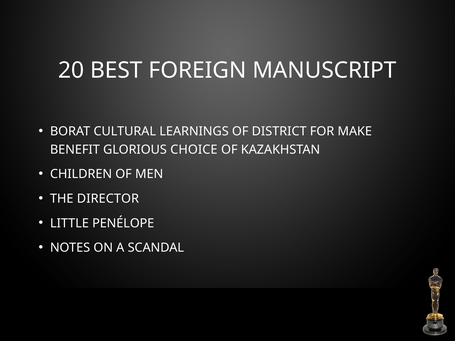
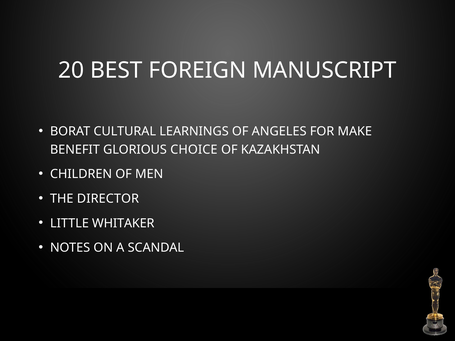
DISTRICT: DISTRICT -> ANGELES
PENÉLOPE: PENÉLOPE -> WHITAKER
